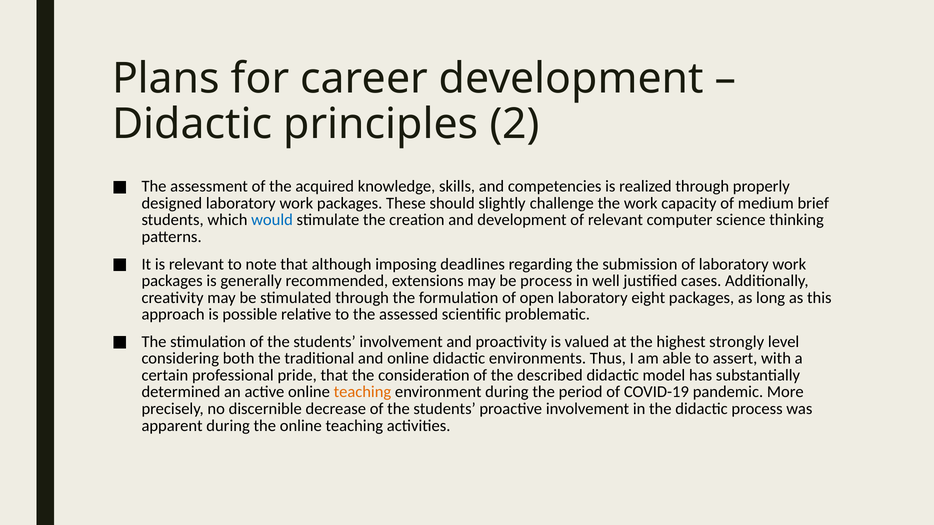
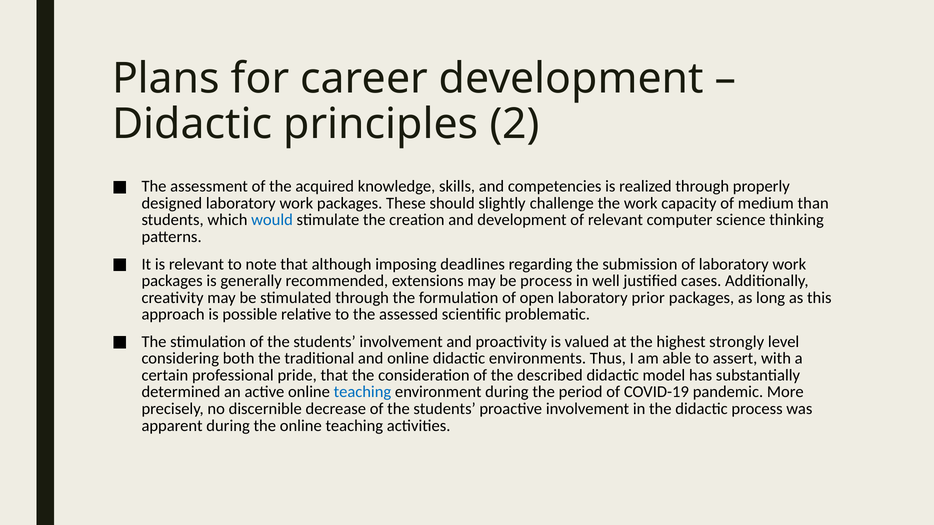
brief: brief -> than
eight: eight -> prior
teaching at (362, 392) colour: orange -> blue
